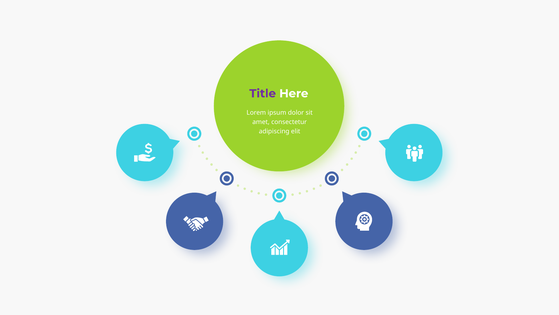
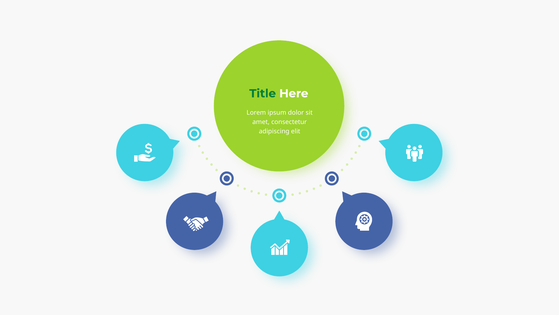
Title colour: purple -> green
